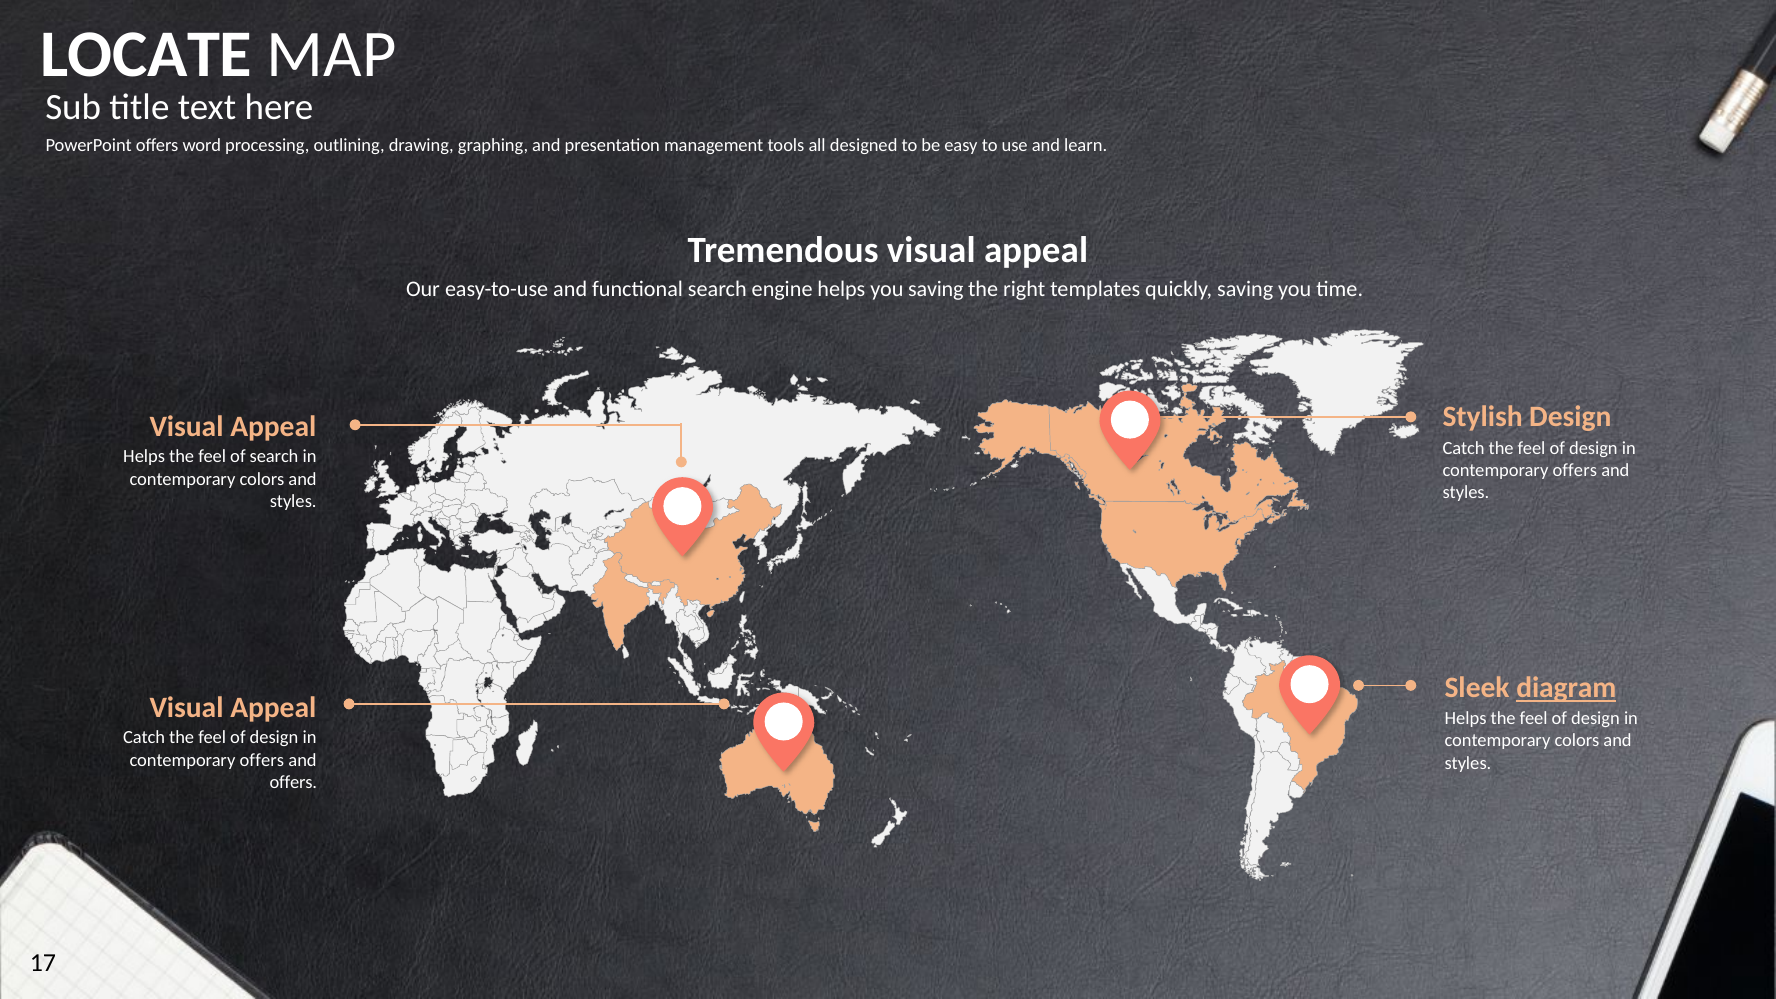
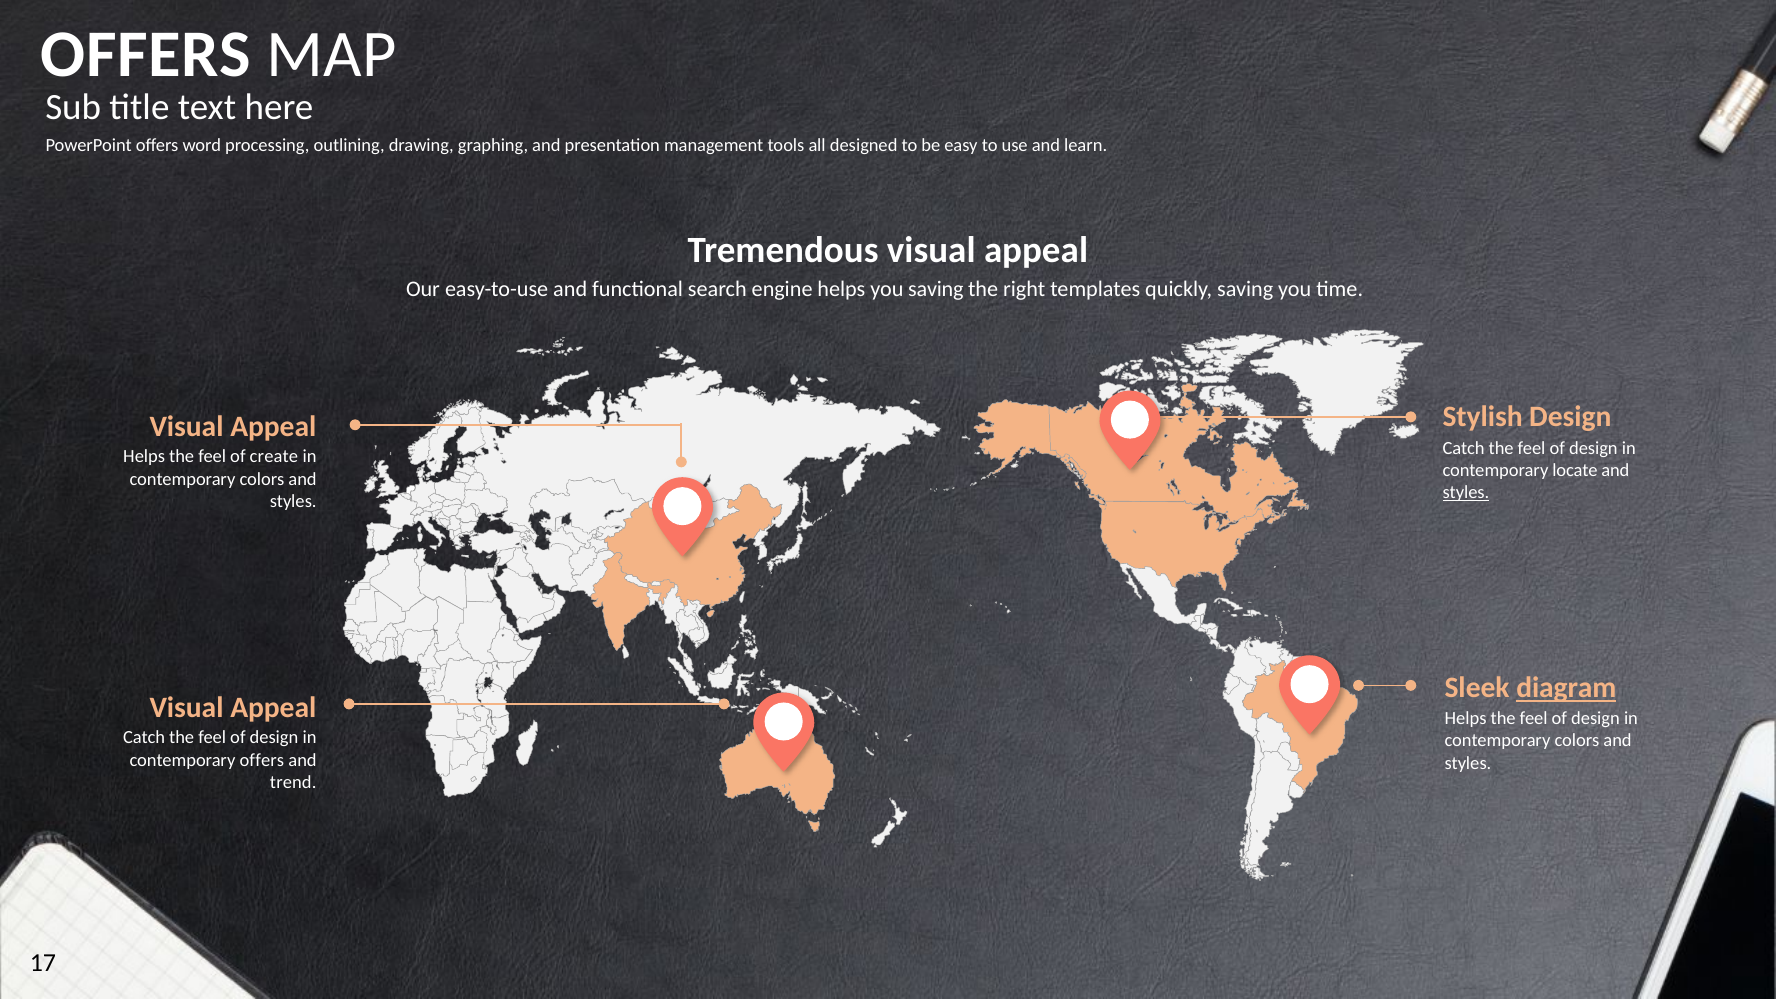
LOCATE at (146, 54): LOCATE -> OFFERS
of search: search -> create
offers at (1575, 471): offers -> locate
styles at (1466, 493) underline: none -> present
offers at (293, 782): offers -> trend
